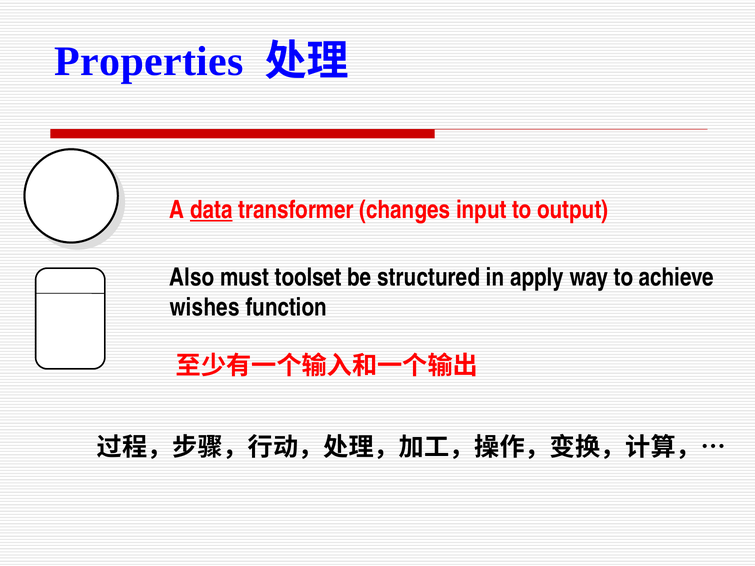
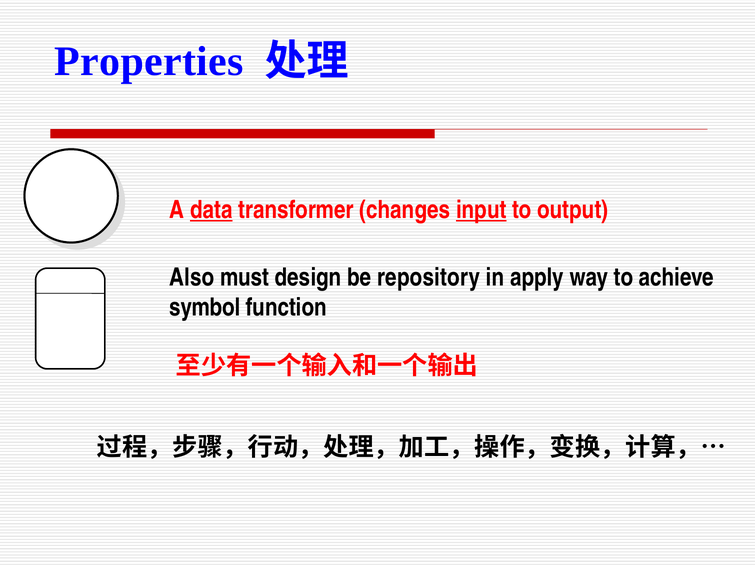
input underline: none -> present
toolset: toolset -> design
structured: structured -> repository
wishes: wishes -> symbol
